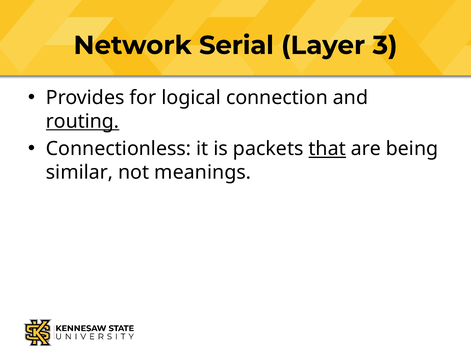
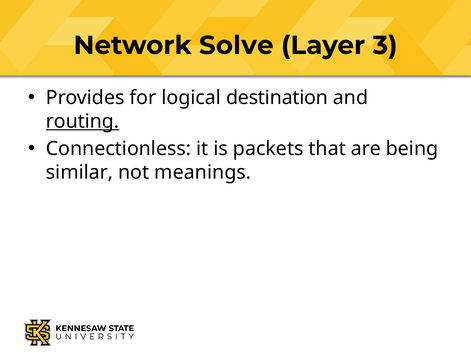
Serial: Serial -> Solve
connection: connection -> destination
that underline: present -> none
